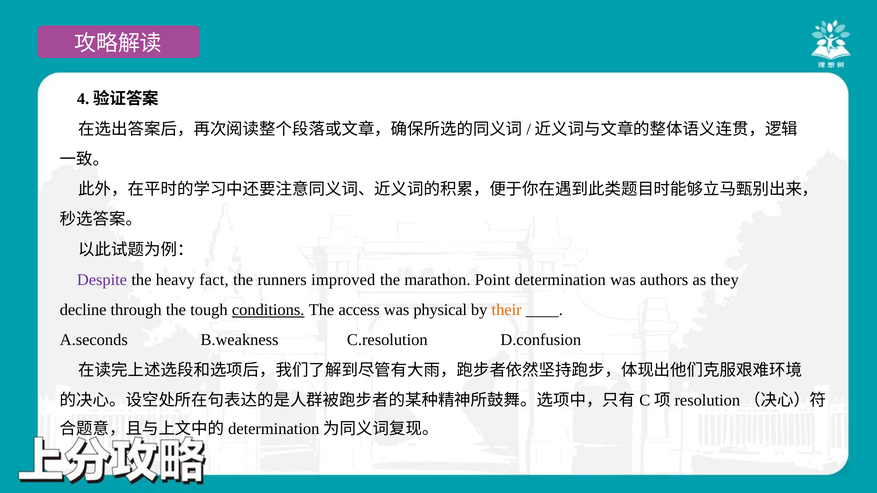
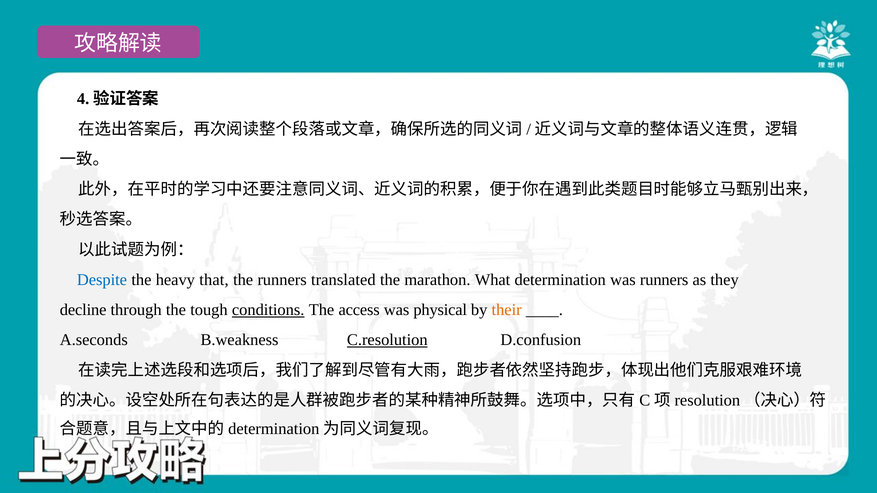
Despite colour: purple -> blue
fact: fact -> that
improved: improved -> translated
Point: Point -> What
was authors: authors -> runners
C.resolution underline: none -> present
